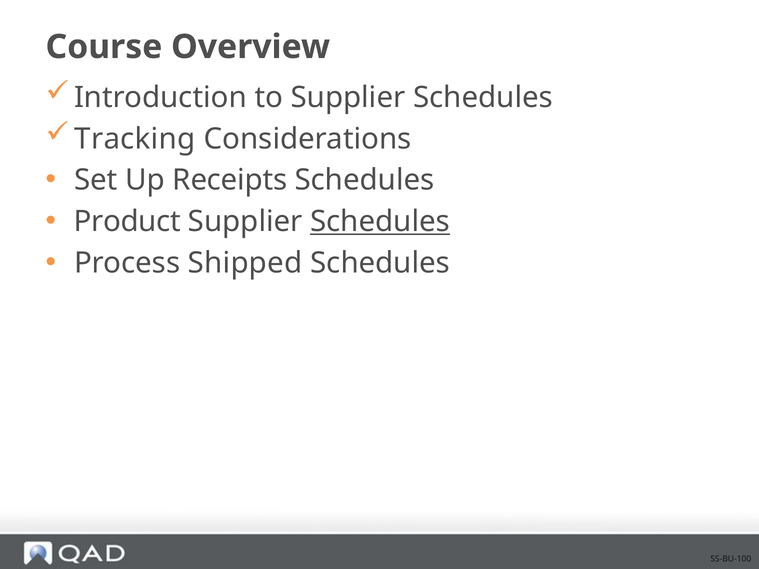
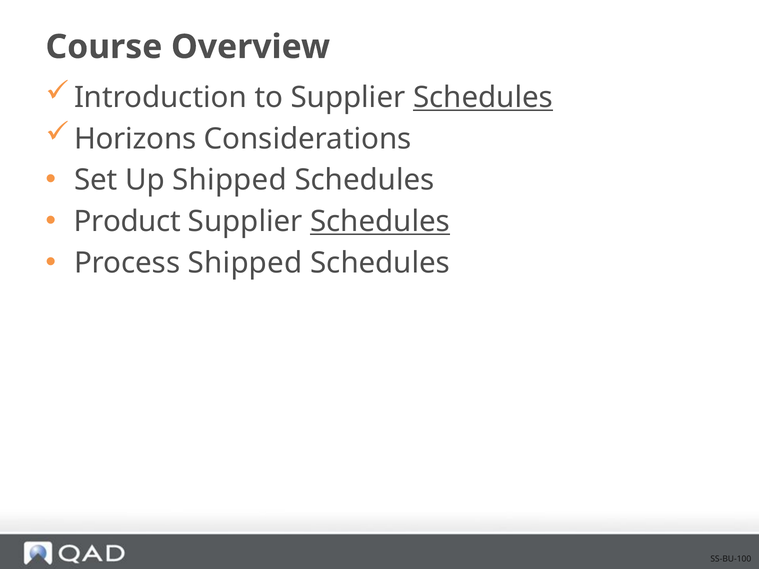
Schedules at (483, 98) underline: none -> present
Tracking: Tracking -> Horizons
Up Receipts: Receipts -> Shipped
